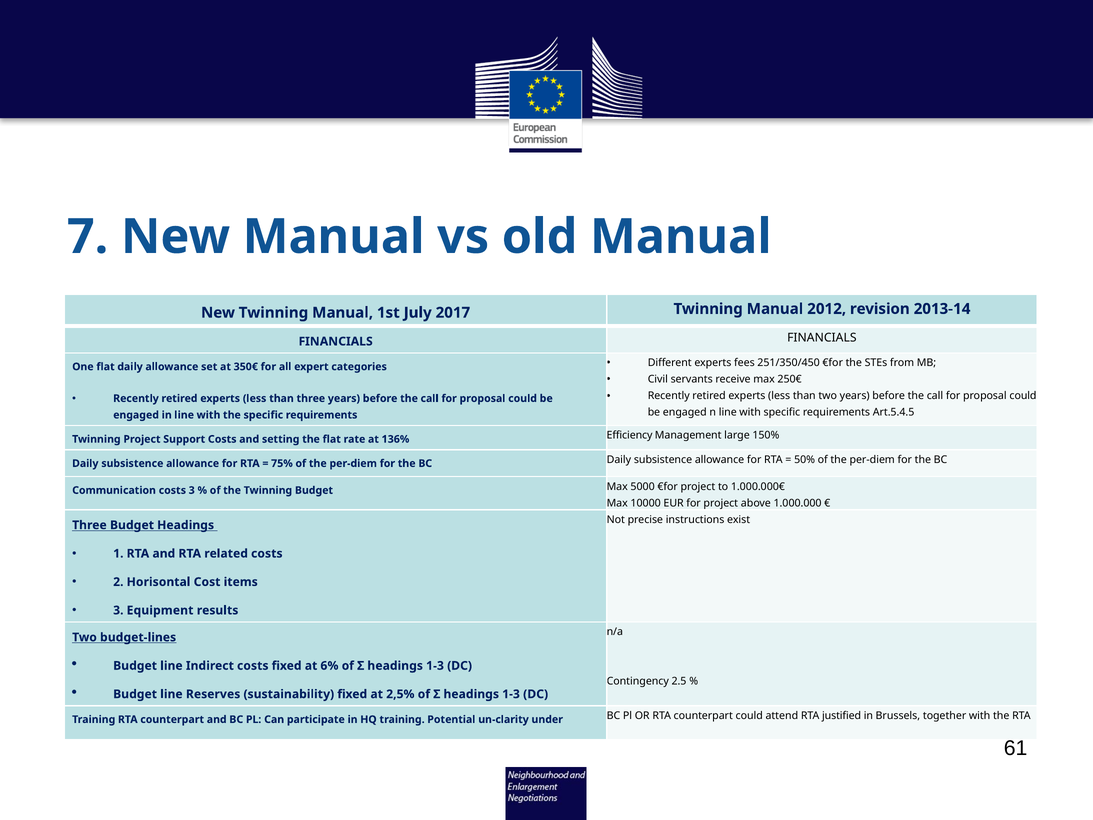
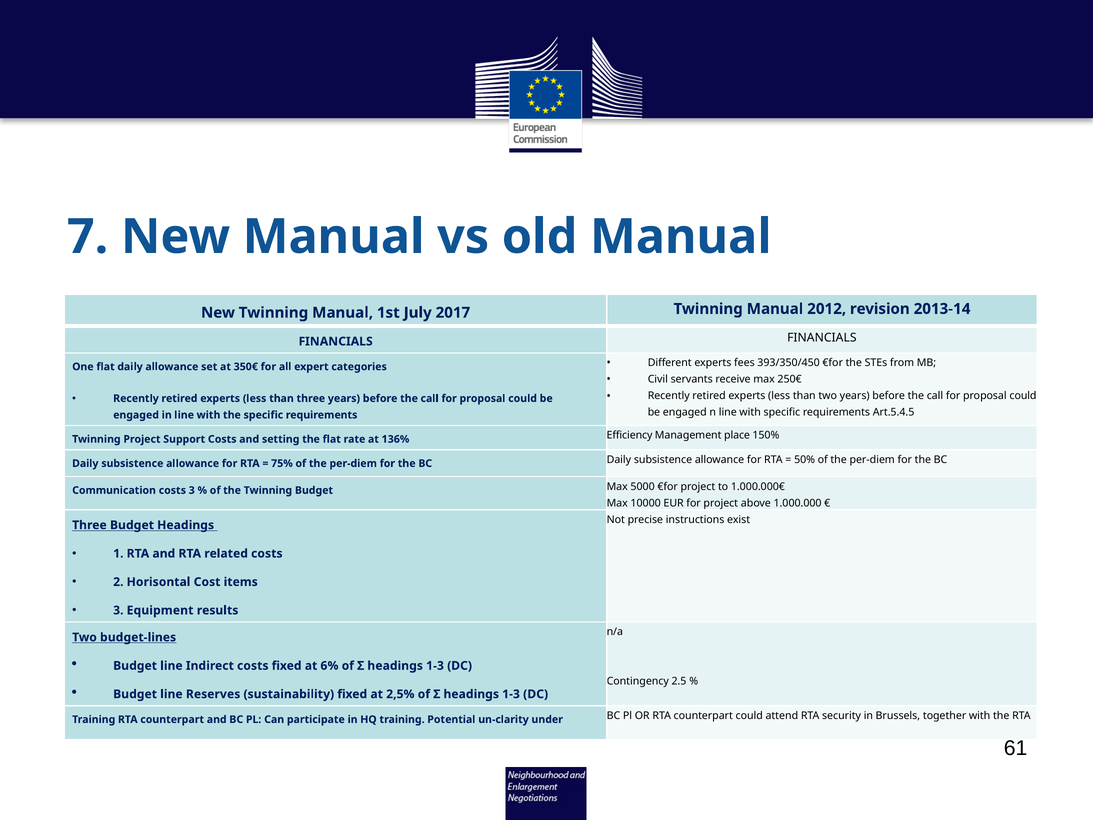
251/350/450: 251/350/450 -> 393/350/450
large: large -> place
justified: justified -> security
